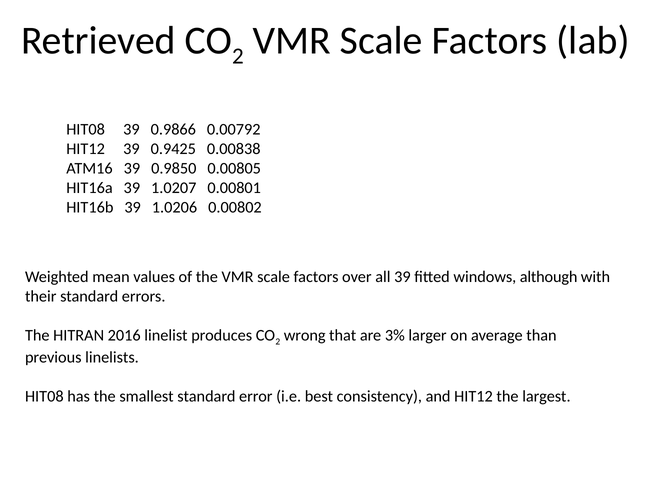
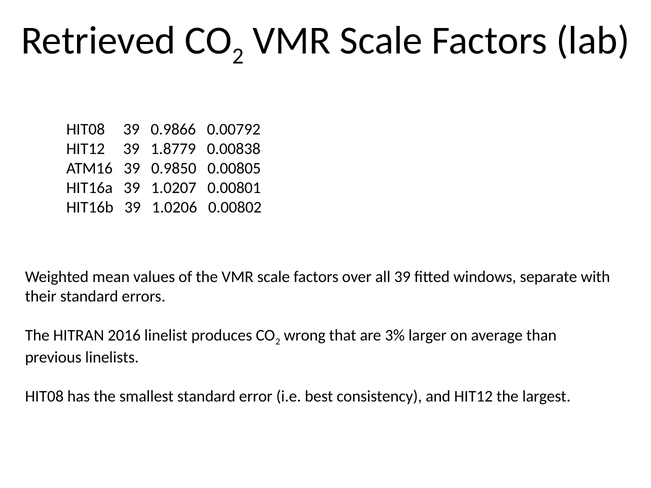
0.9425: 0.9425 -> 1.8779
although: although -> separate
